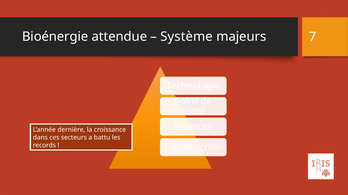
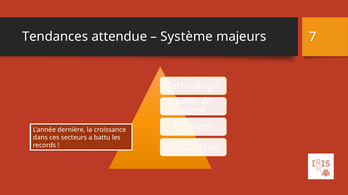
Bioénergie: Bioénergie -> Tendances
